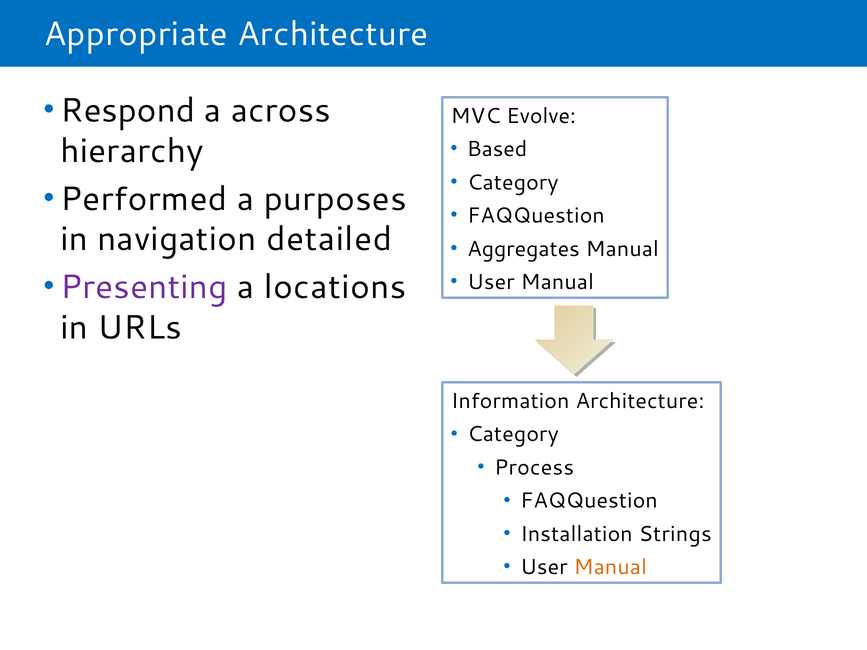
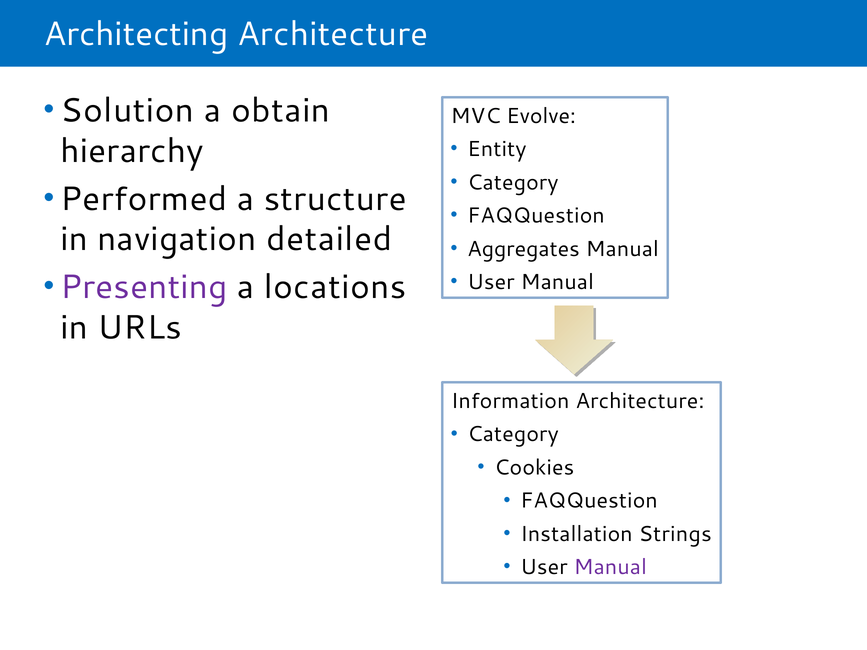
Appropriate: Appropriate -> Architecting
Respond: Respond -> Solution
across: across -> obtain
Based: Based -> Entity
purposes: purposes -> structure
Process: Process -> Cookies
Manual at (610, 567) colour: orange -> purple
